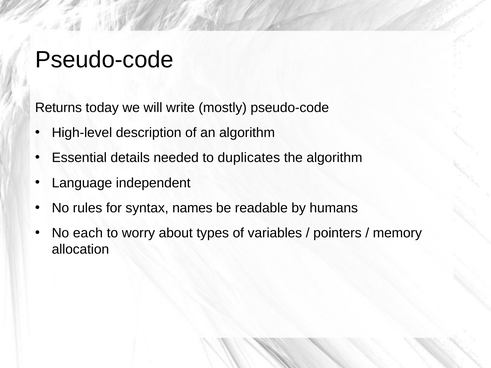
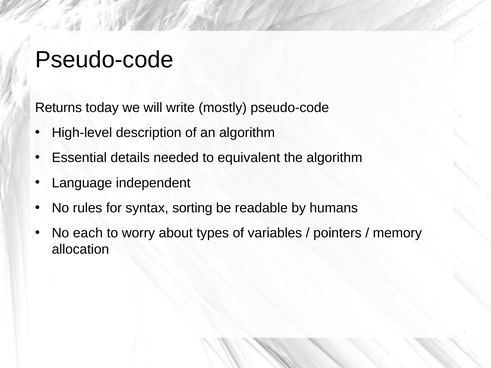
duplicates: duplicates -> equivalent
names: names -> sorting
